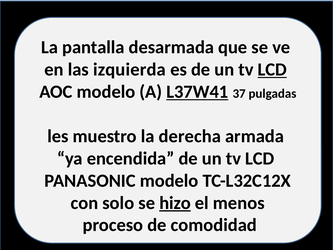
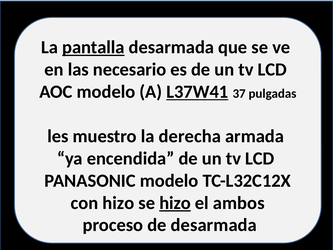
pantalla underline: none -> present
izquierda: izquierda -> necesario
LCD at (272, 70) underline: present -> none
con solo: solo -> hizo
menos: menos -> ambos
de comodidad: comodidad -> desarmada
